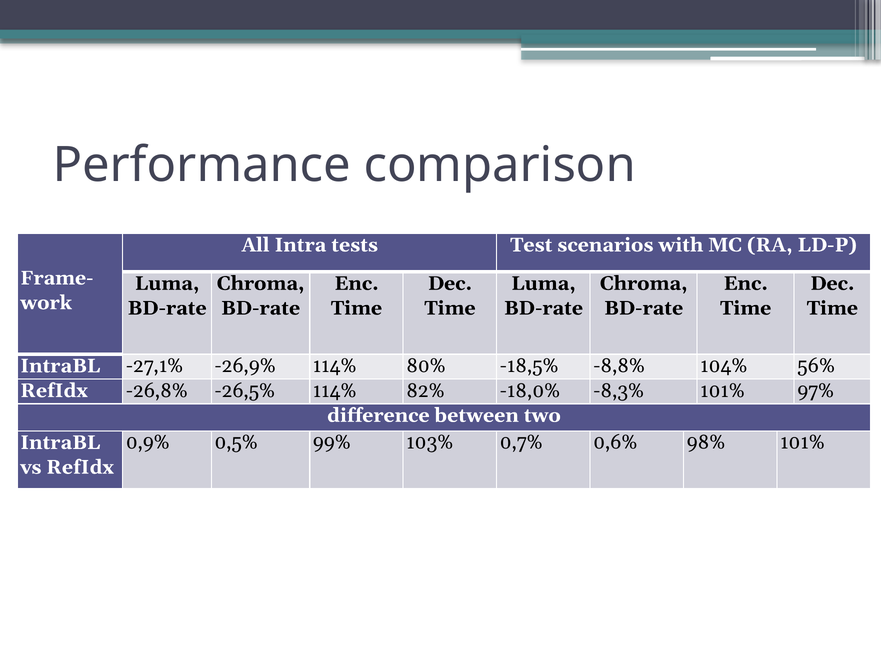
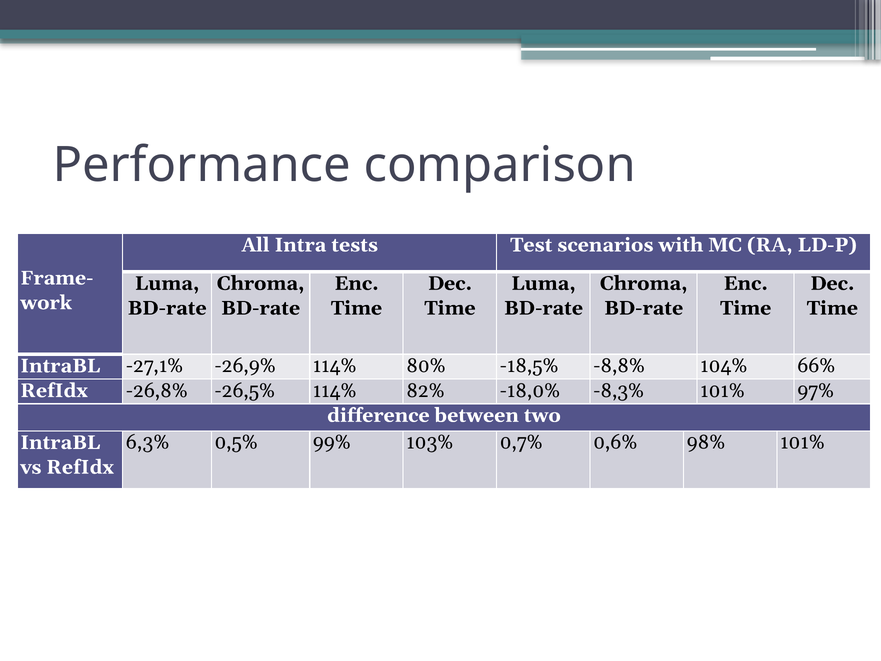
56%: 56% -> 66%
0,9%: 0,9% -> 6,3%
